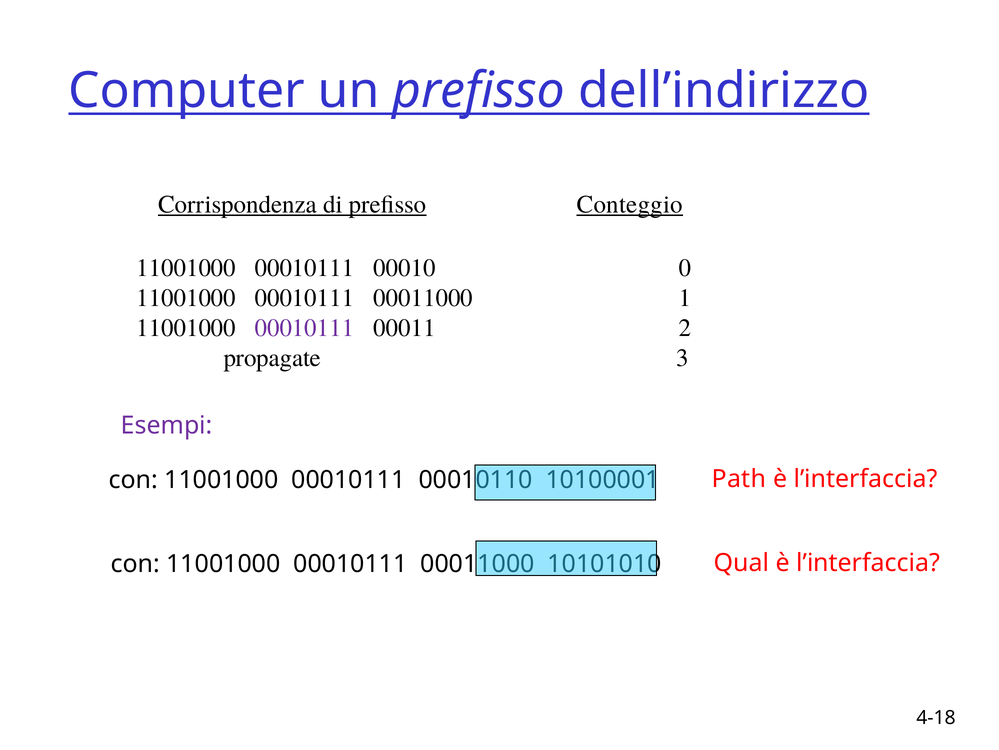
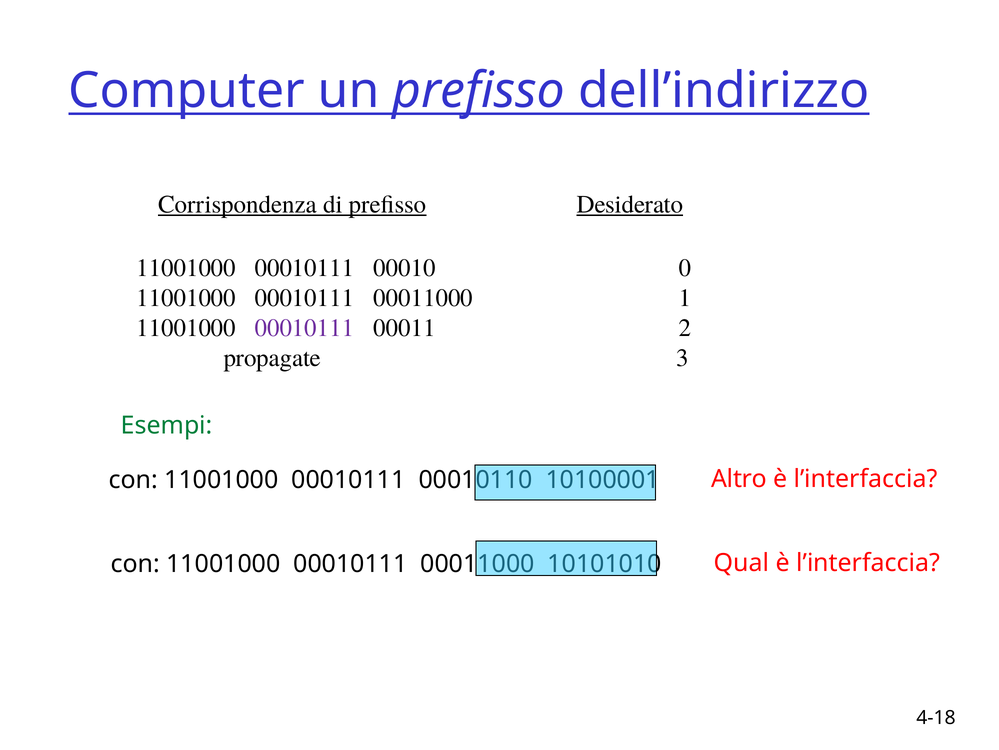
Conteggio: Conteggio -> Desiderato
Esempi colour: purple -> green
Path: Path -> Altro
